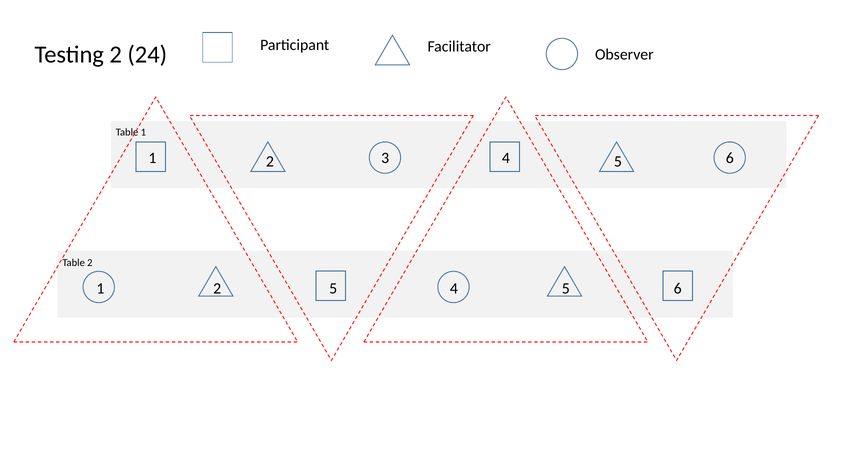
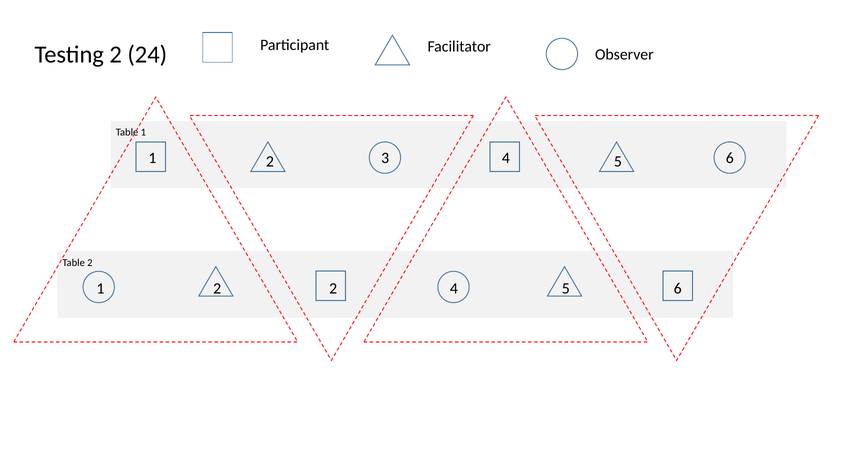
2 5: 5 -> 2
